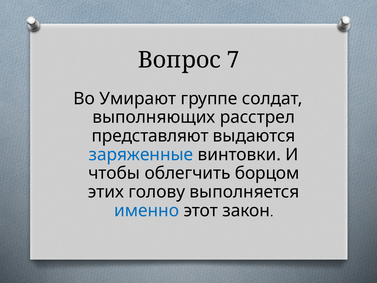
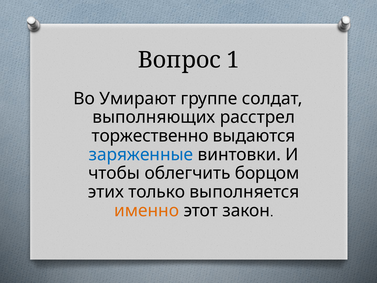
7: 7 -> 1
представляют: представляют -> торжественно
голову: голову -> только
именно colour: blue -> orange
